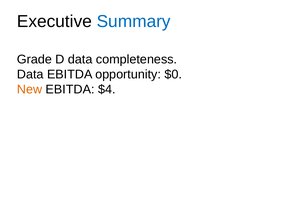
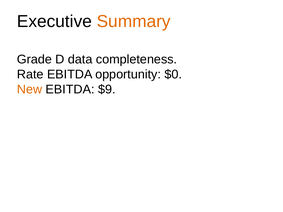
Summary colour: blue -> orange
Data at (30, 74): Data -> Rate
$4: $4 -> $9
